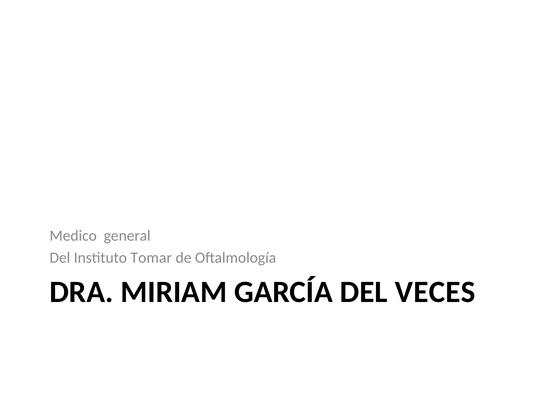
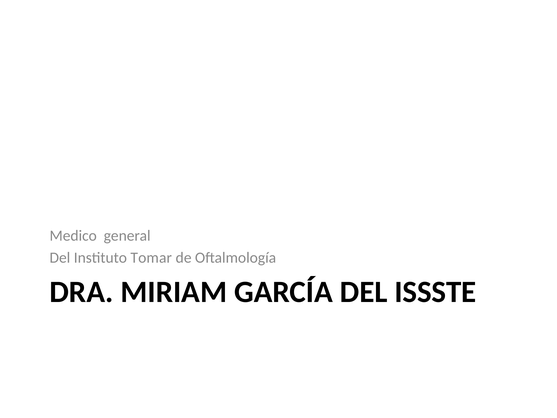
VECES: VECES -> ISSSTE
